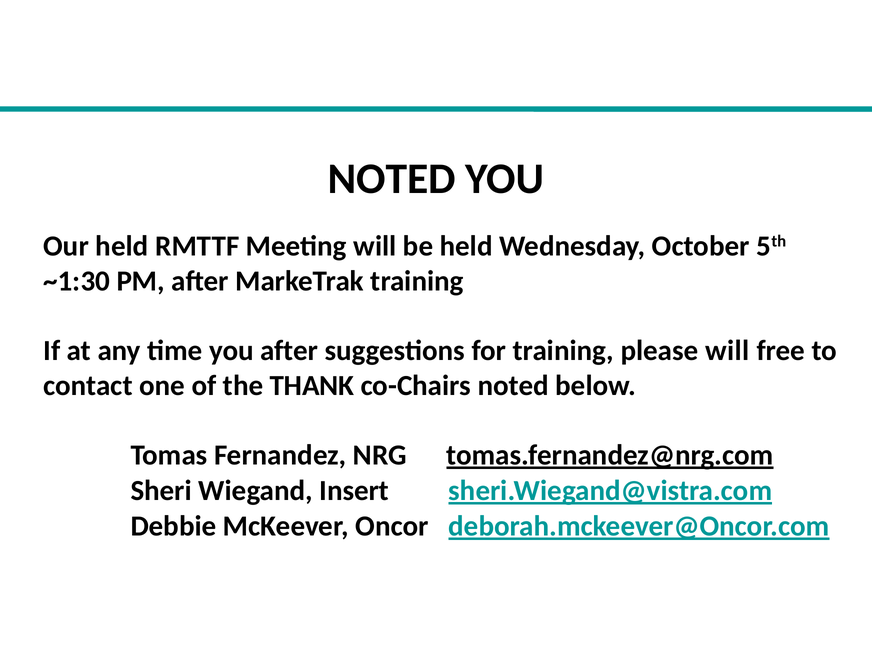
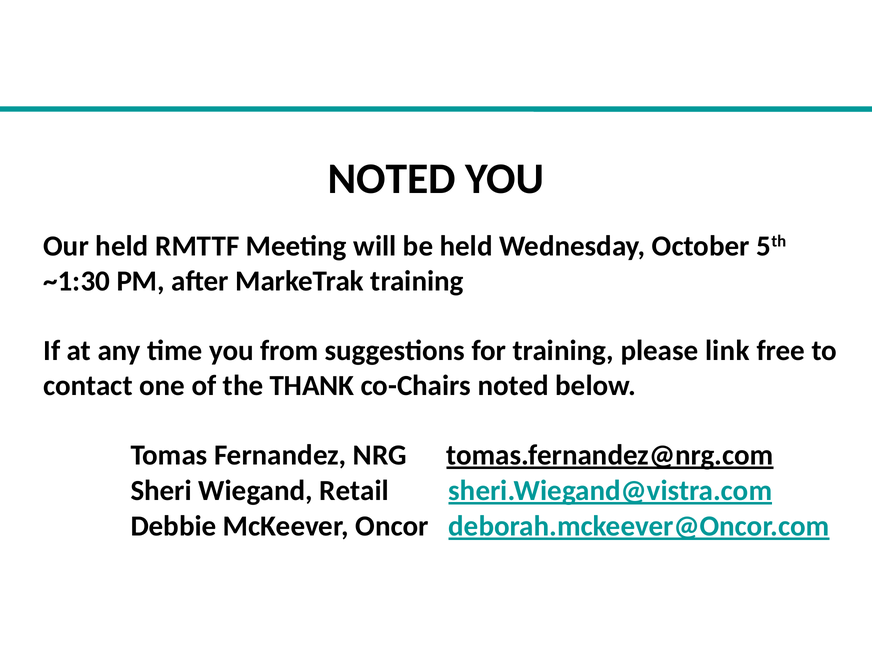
you after: after -> from
please will: will -> link
Insert: Insert -> Retail
